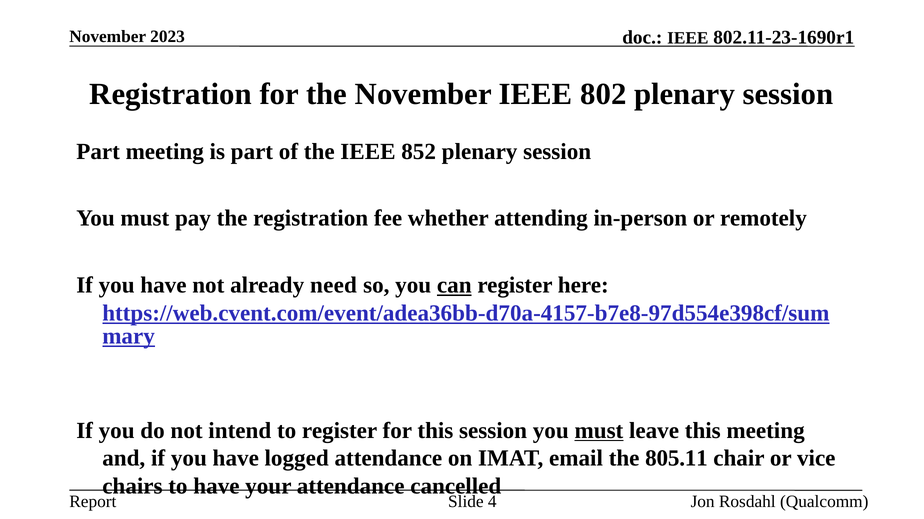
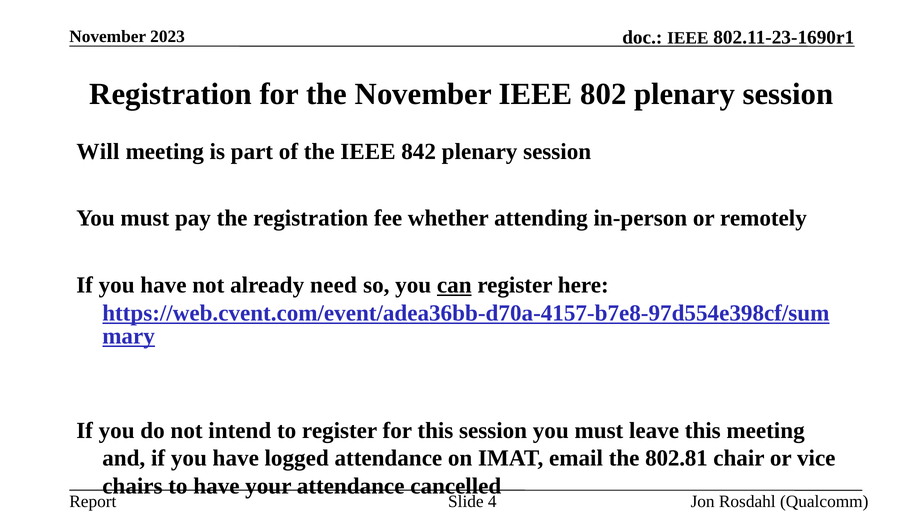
Part at (98, 152): Part -> Will
852: 852 -> 842
must at (599, 431) underline: present -> none
805.11: 805.11 -> 802.81
